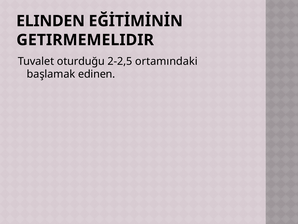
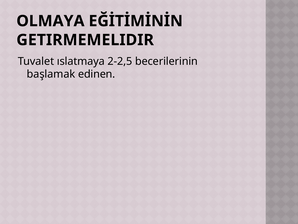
ELINDEN: ELINDEN -> OLMAYA
oturduğu: oturduğu -> ıslatmaya
ortamındaki: ortamındaki -> becerilerinin
